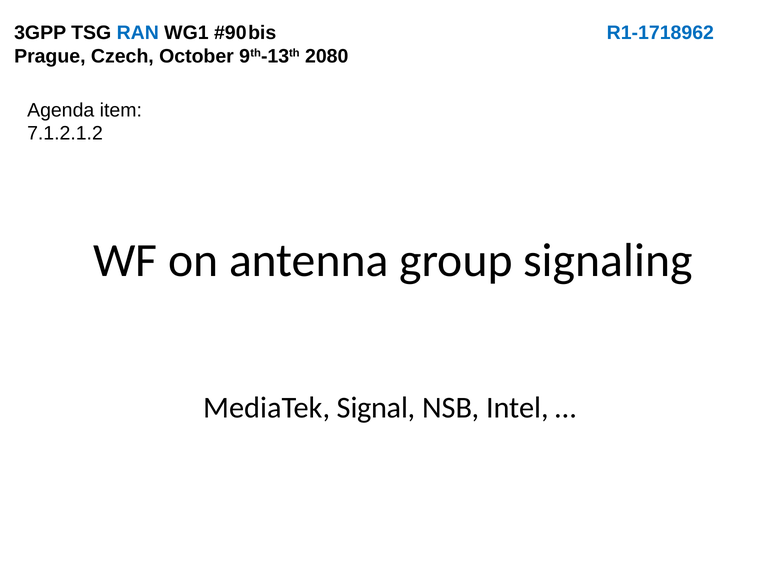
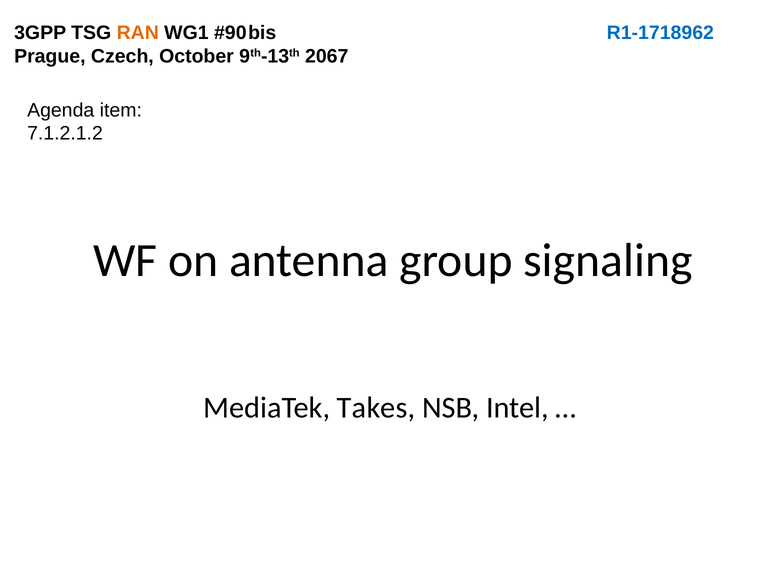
RAN colour: blue -> orange
2080: 2080 -> 2067
Signal: Signal -> Takes
